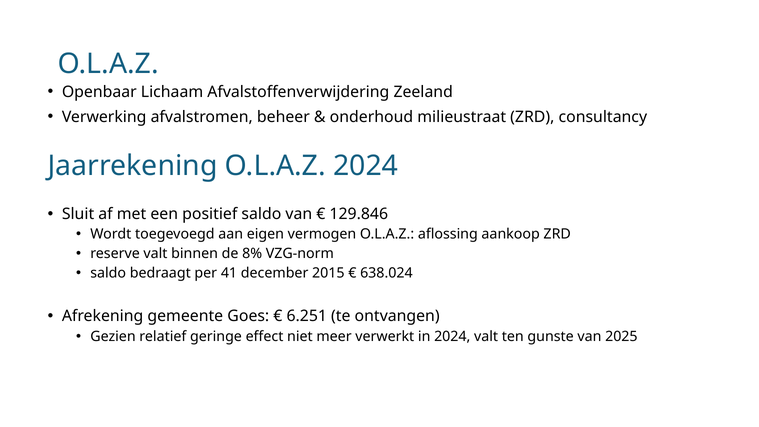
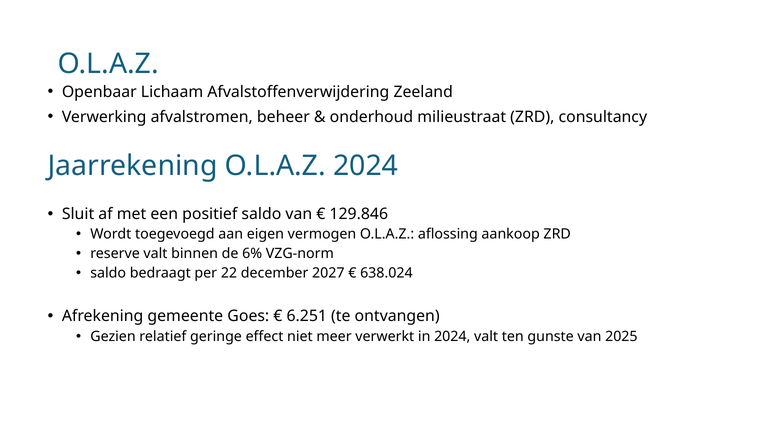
8%: 8% -> 6%
41: 41 -> 22
2015: 2015 -> 2027
